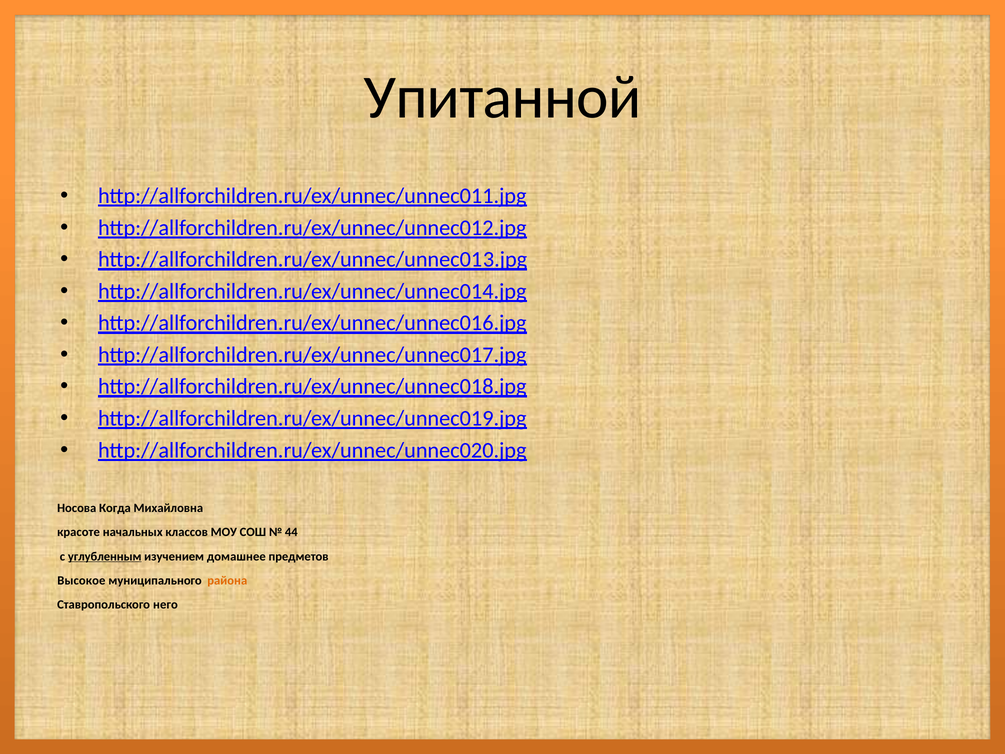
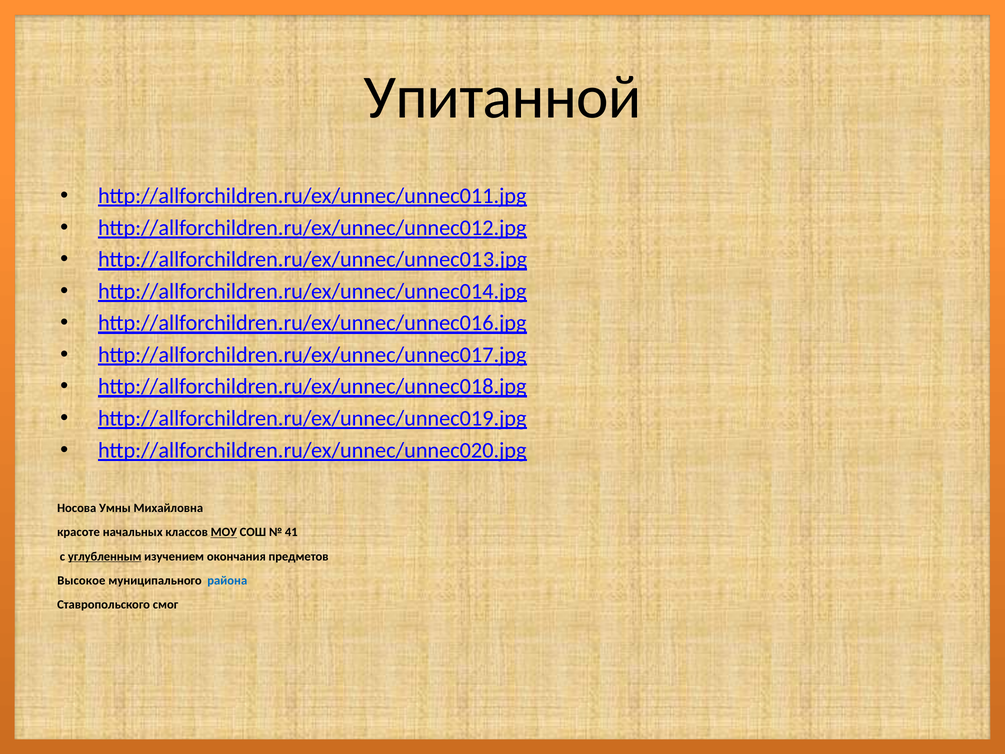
Когда: Когда -> Умны
МОУ underline: none -> present
44: 44 -> 41
домашнее: домашнее -> окончания
района colour: orange -> blue
него: него -> смог
